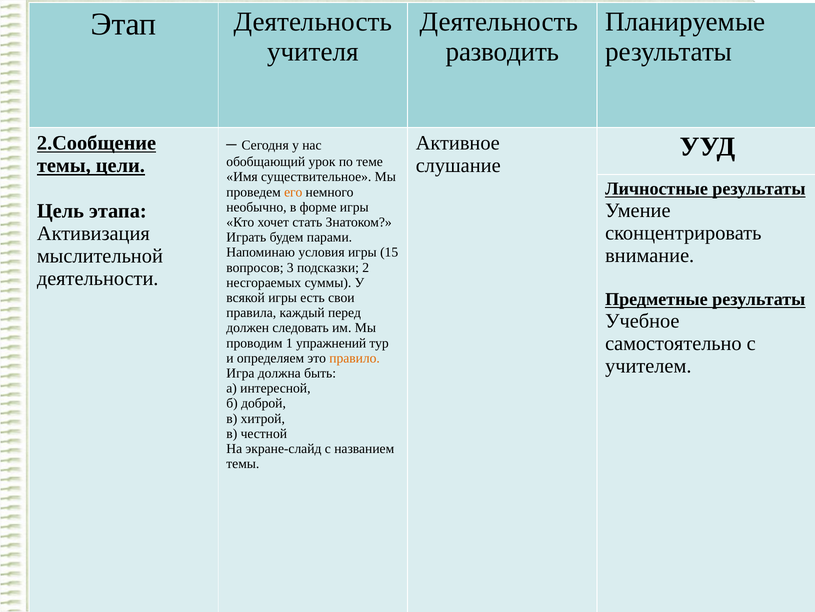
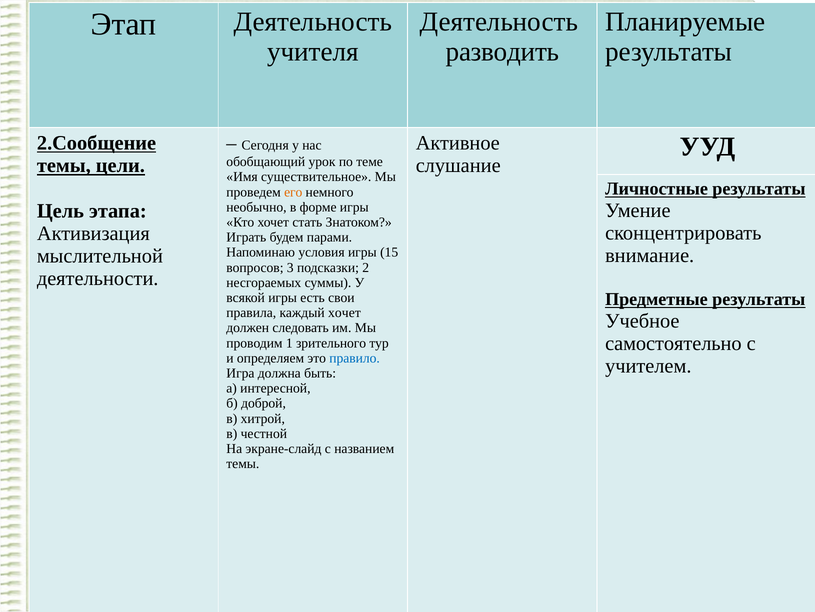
каждый перед: перед -> хочет
упражнений: упражнений -> зрительного
правило colour: orange -> blue
